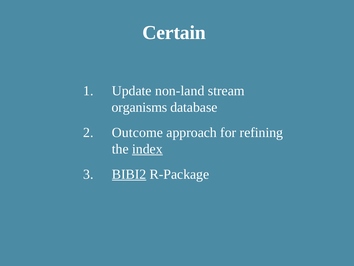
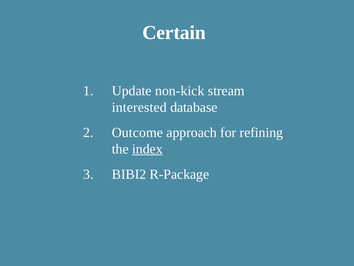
non-land: non-land -> non-kick
organisms: organisms -> interested
BIBI2 underline: present -> none
